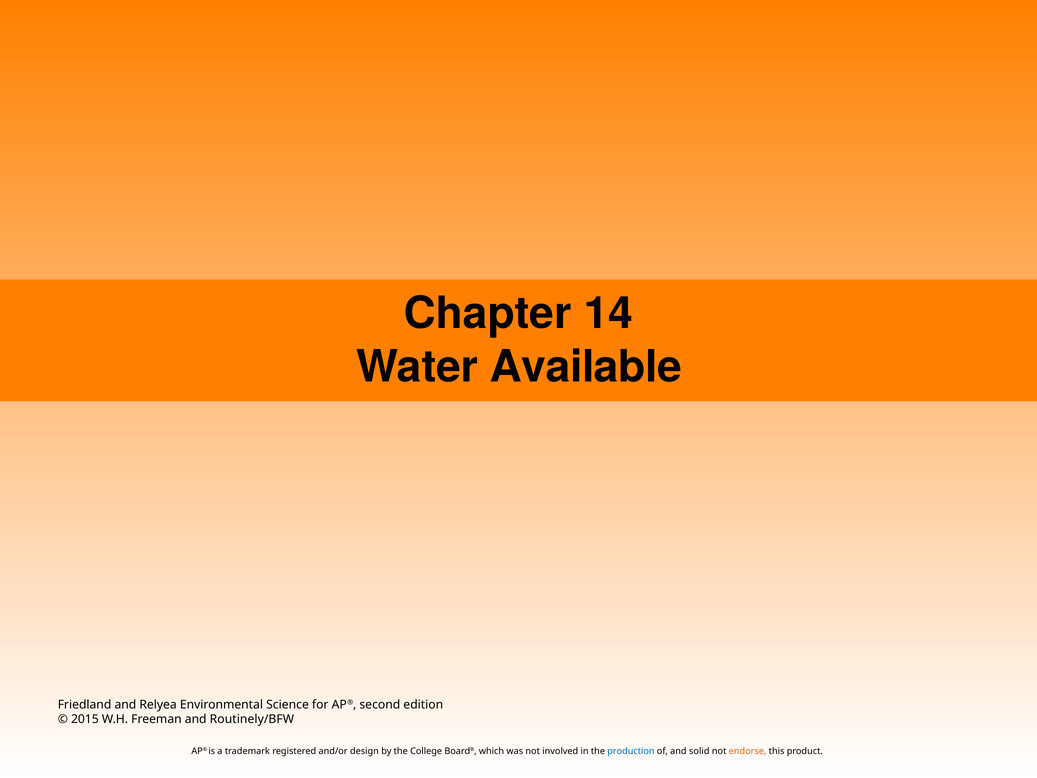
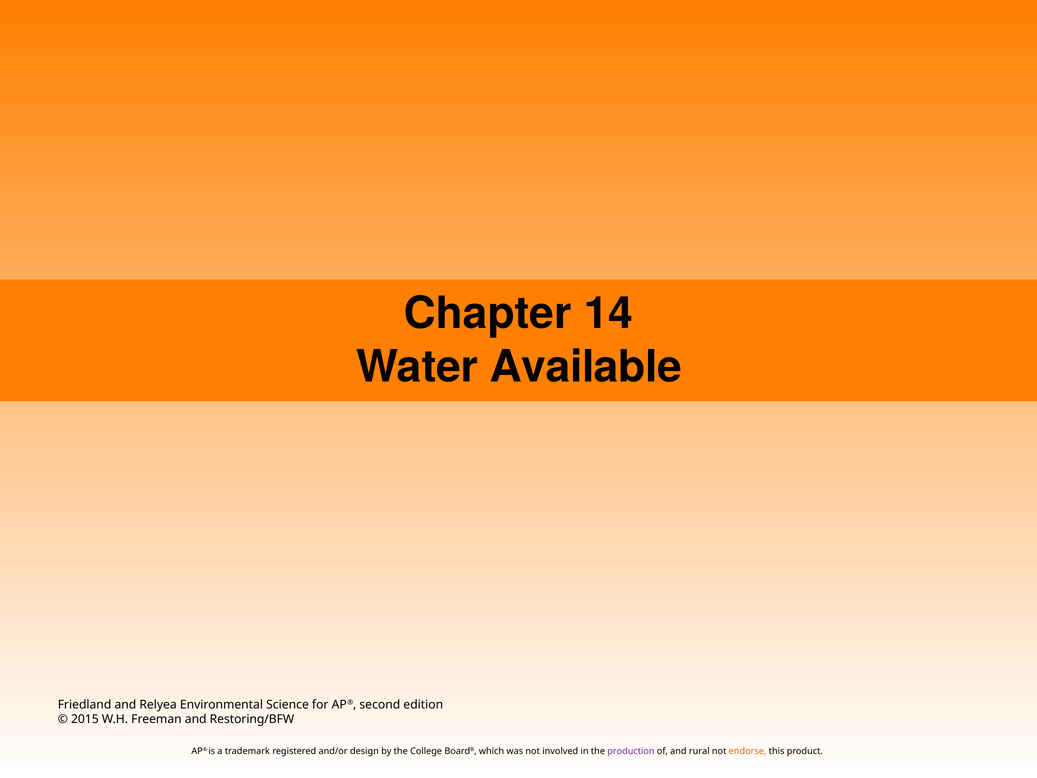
Routinely/BFW: Routinely/BFW -> Restoring/BFW
production colour: blue -> purple
solid: solid -> rural
